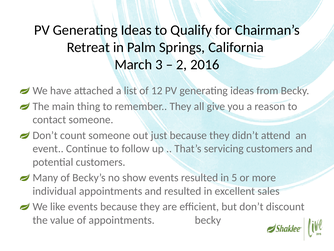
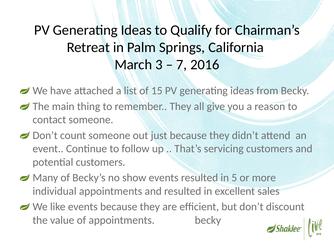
2: 2 -> 7
12: 12 -> 15
